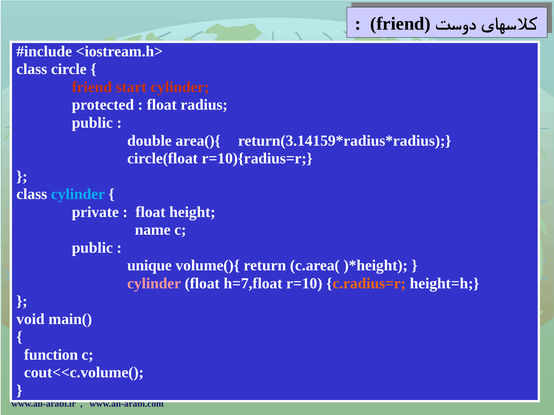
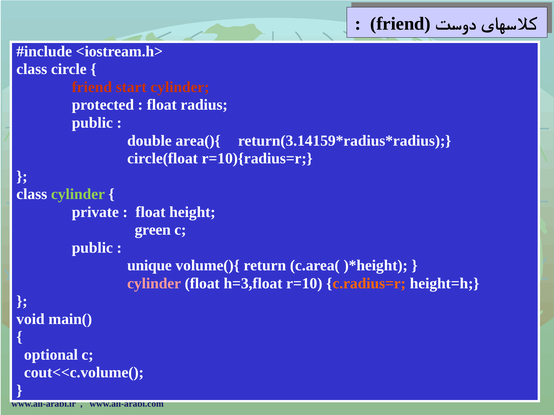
cylinder at (78, 194) colour: light blue -> light green
name: name -> green
h=7,float: h=7,float -> h=3,float
function: function -> optional
